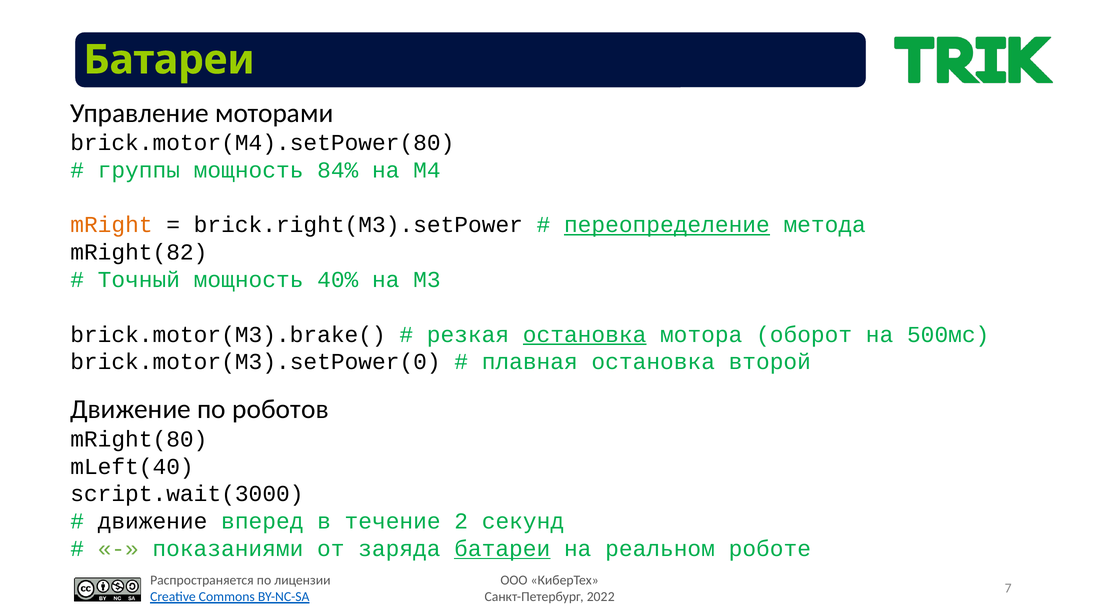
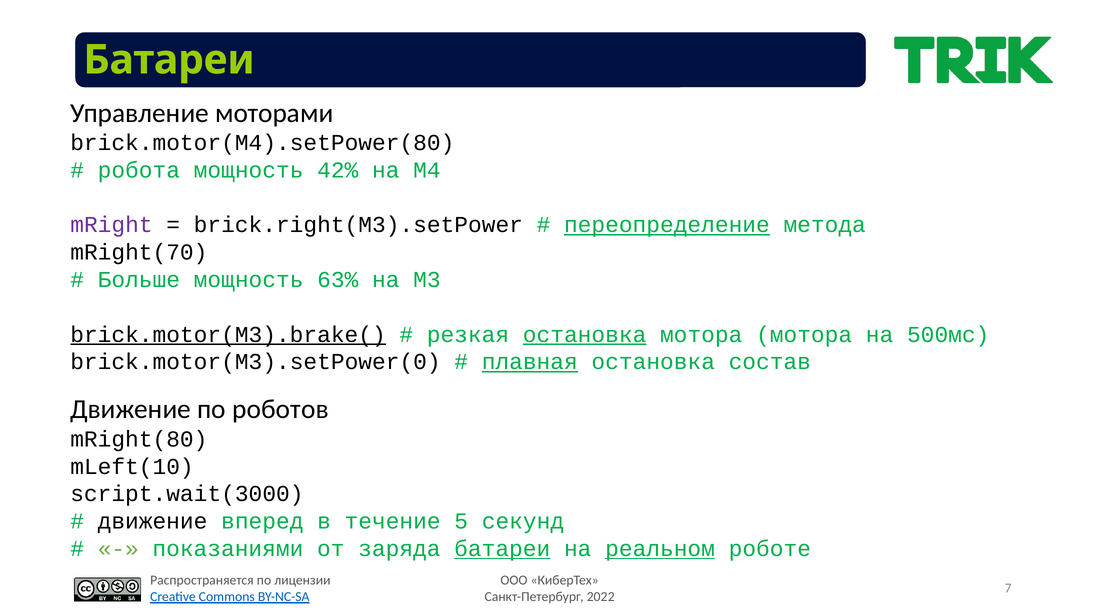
группы: группы -> робота
84%: 84% -> 42%
mRight colour: orange -> purple
mRight(82: mRight(82 -> mRight(70
Точный: Точный -> Больше
40%: 40% -> 63%
brick.motor(M3).brake( underline: none -> present
мотора оборот: оборот -> мотора
плавная underline: none -> present
второй: второй -> состав
mLeft(40: mLeft(40 -> mLeft(10
2: 2 -> 5
реальном underline: none -> present
